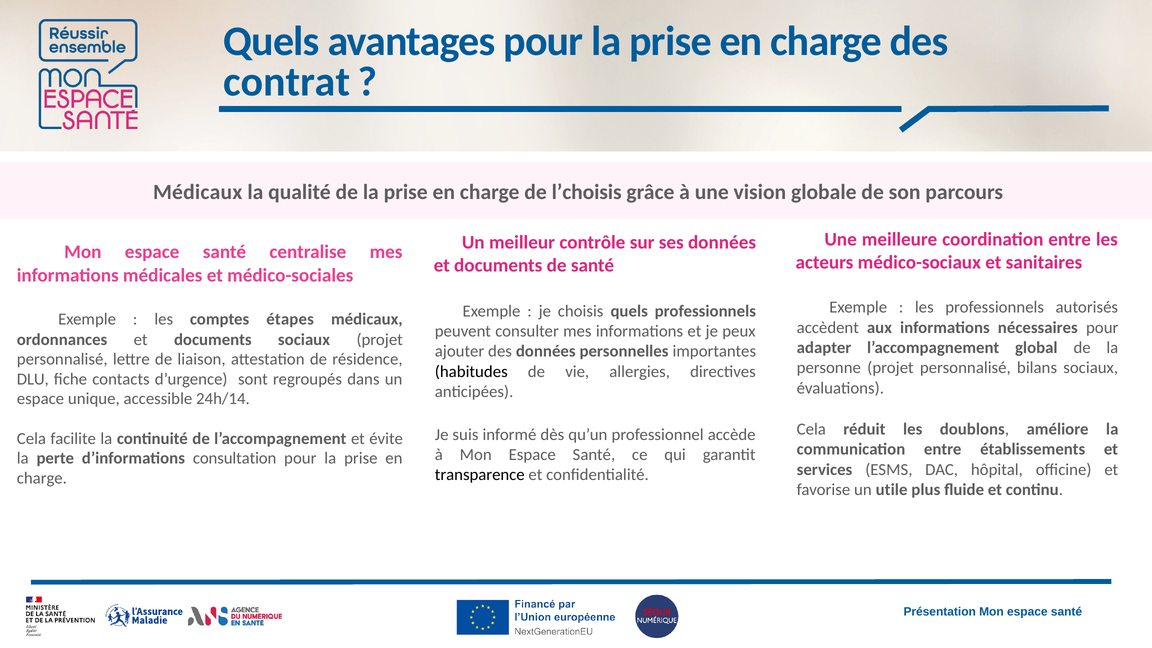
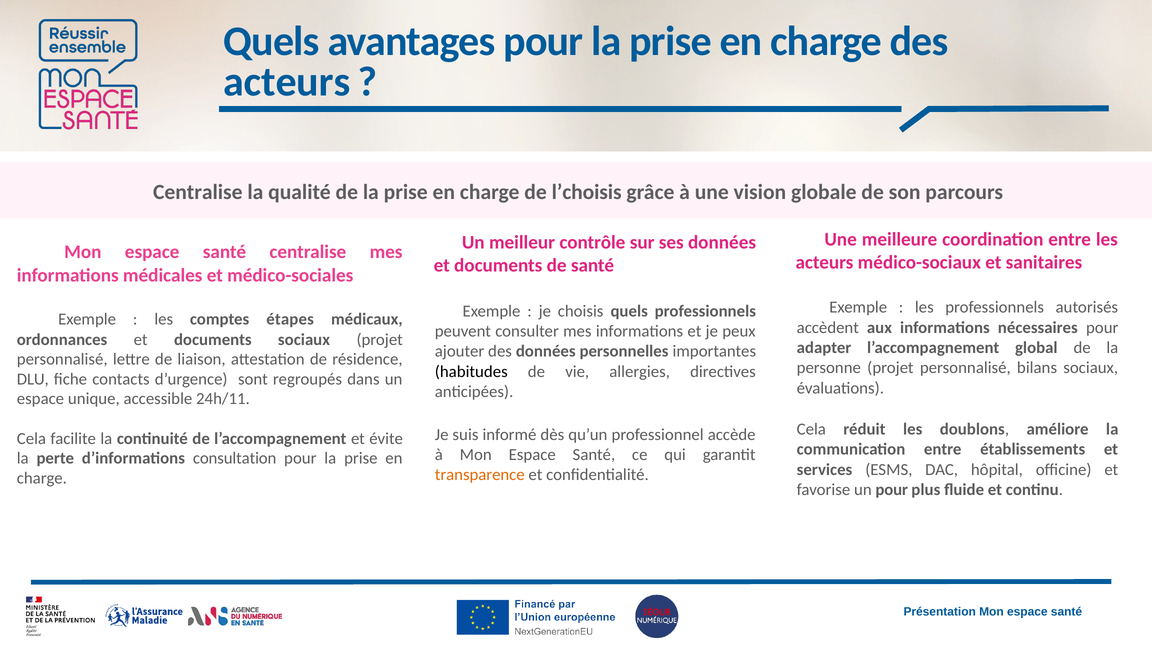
contrat at (287, 82): contrat -> acteurs
Médicaux at (198, 192): Médicaux -> Centralise
24h/14: 24h/14 -> 24h/11
transparence colour: black -> orange
un utile: utile -> pour
